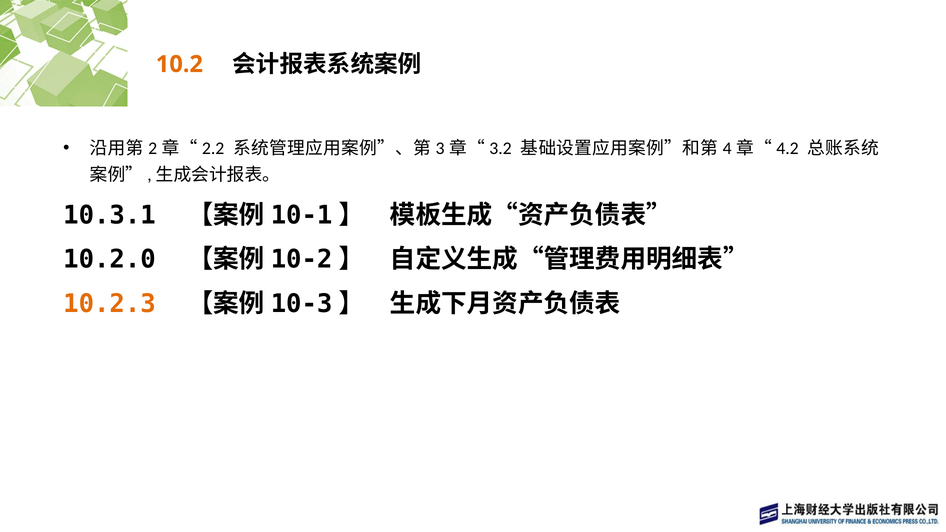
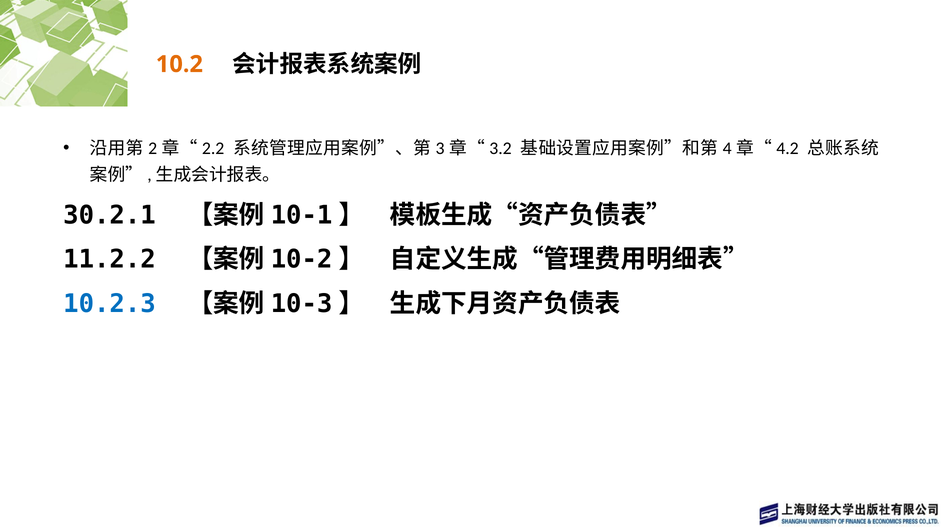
10.3.1: 10.3.1 -> 30.2.1
10.2.0: 10.2.0 -> 11.2.2
10.2.3 colour: orange -> blue
